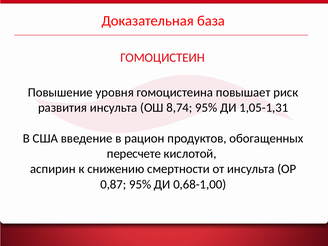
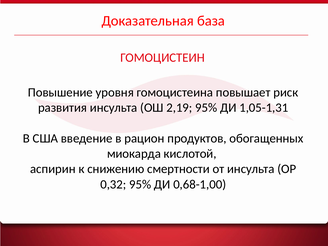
8,74: 8,74 -> 2,19
пересчете: пересчете -> миокарда
0,87: 0,87 -> 0,32
